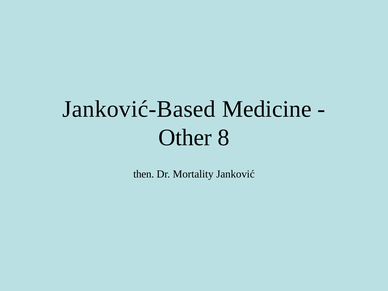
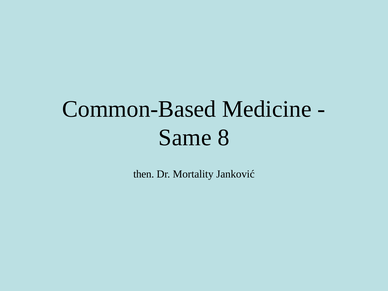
Janković-Based: Janković-Based -> Common-Based
Other: Other -> Same
